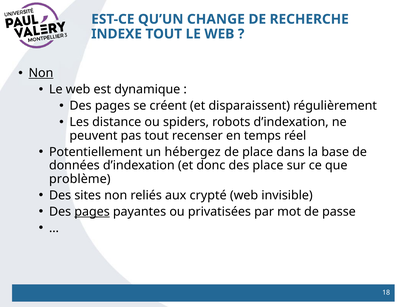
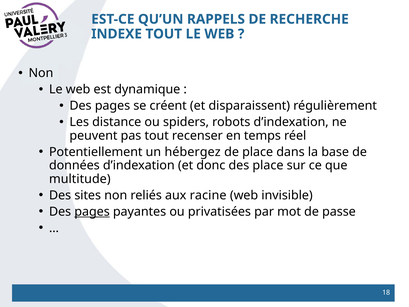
CHANGE: CHANGE -> RAPPELS
Non at (41, 73) underline: present -> none
problème: problème -> multitude
crypté: crypté -> racine
